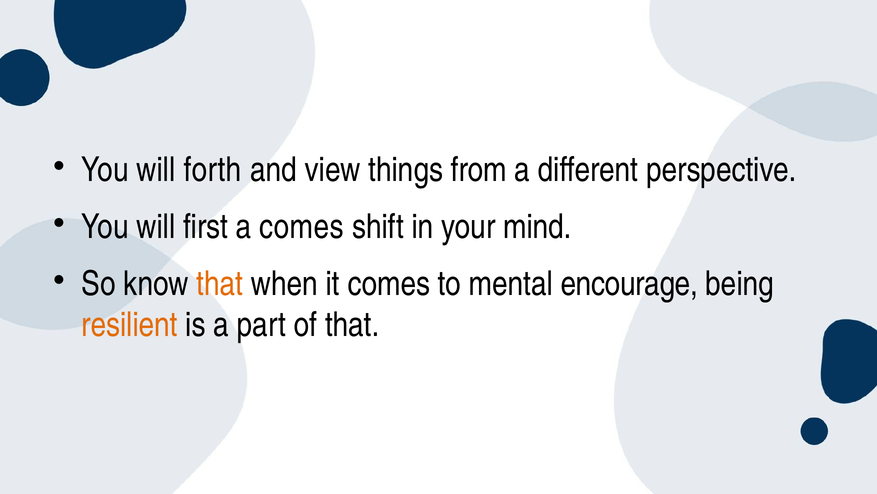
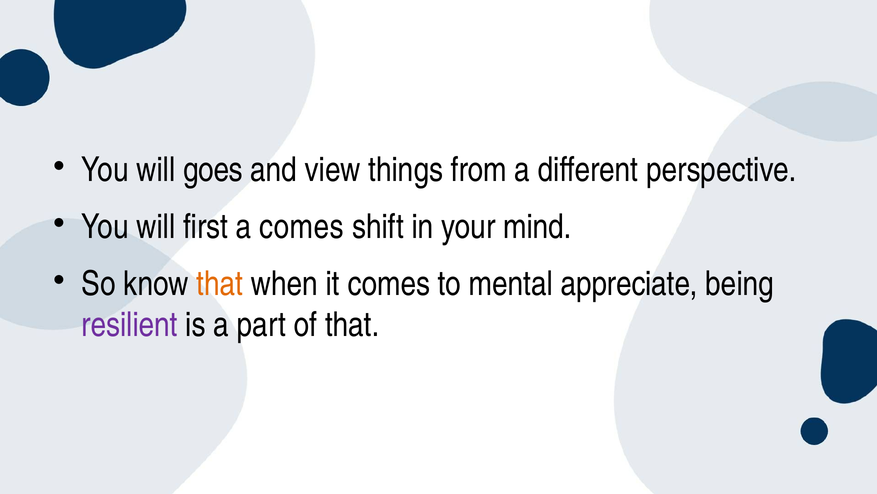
forth: forth -> goes
encourage: encourage -> appreciate
resilient colour: orange -> purple
